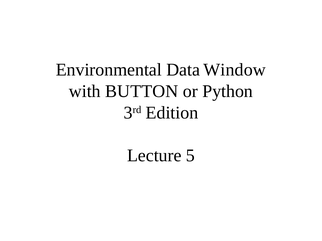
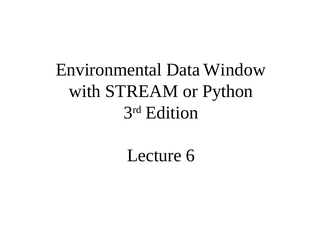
BUTTON: BUTTON -> STREAM
5: 5 -> 6
